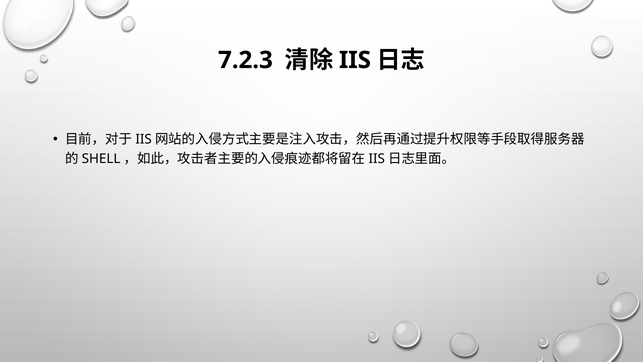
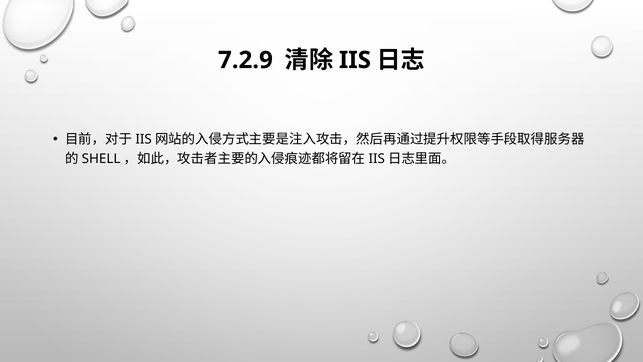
7.2.3: 7.2.3 -> 7.2.9
